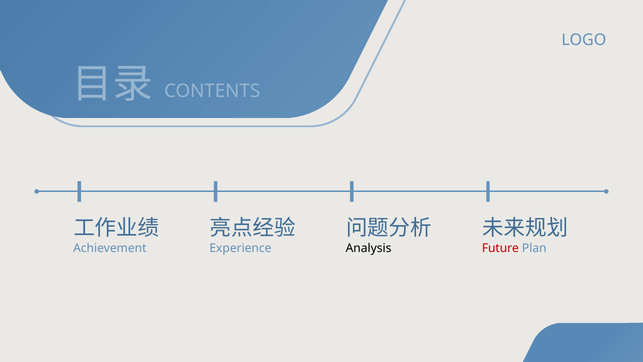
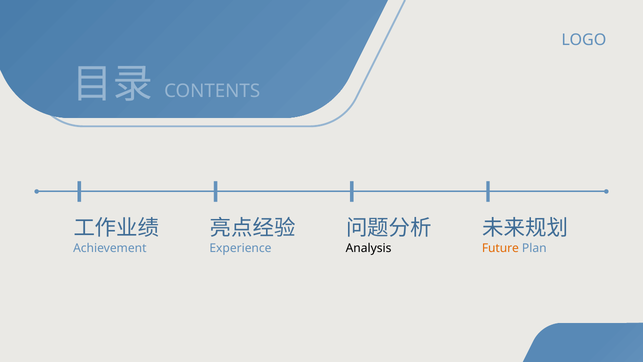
Future colour: red -> orange
